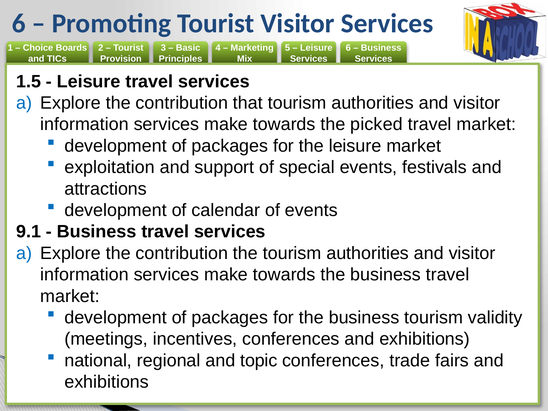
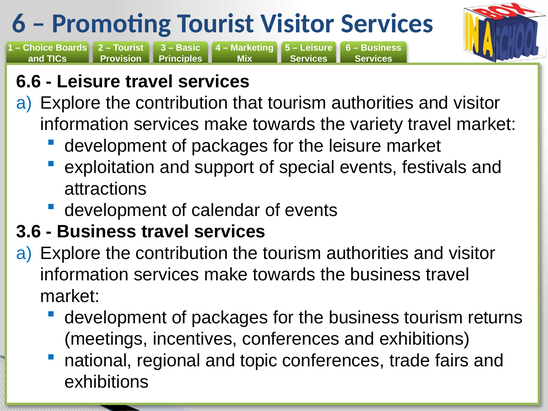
1.5: 1.5 -> 6.6
picked: picked -> variety
9.1: 9.1 -> 3.6
validity: validity -> returns
